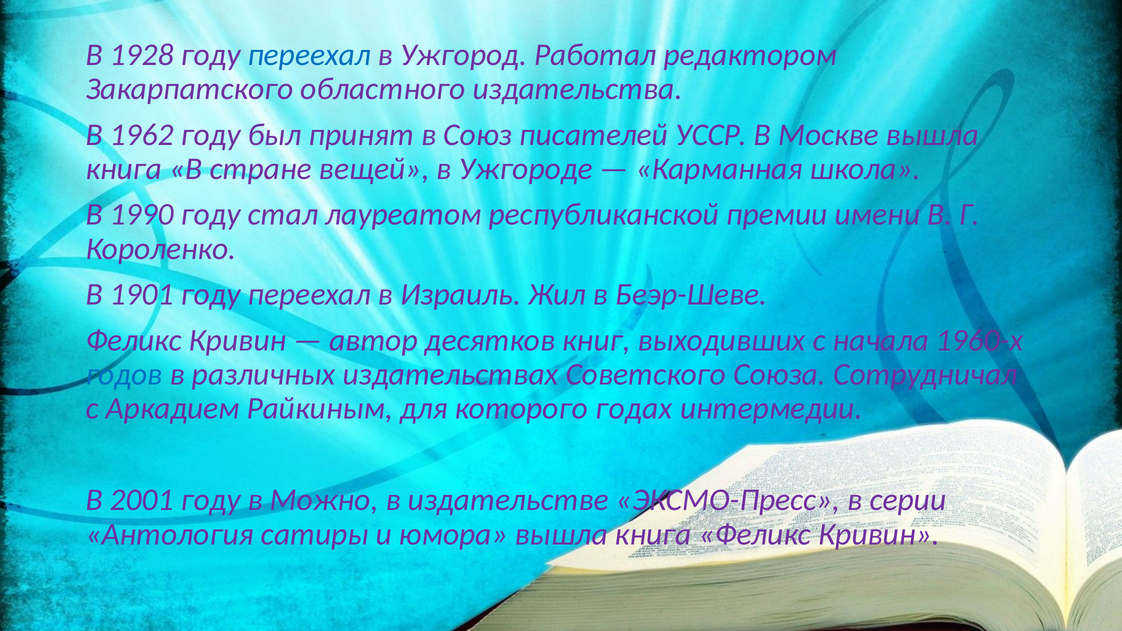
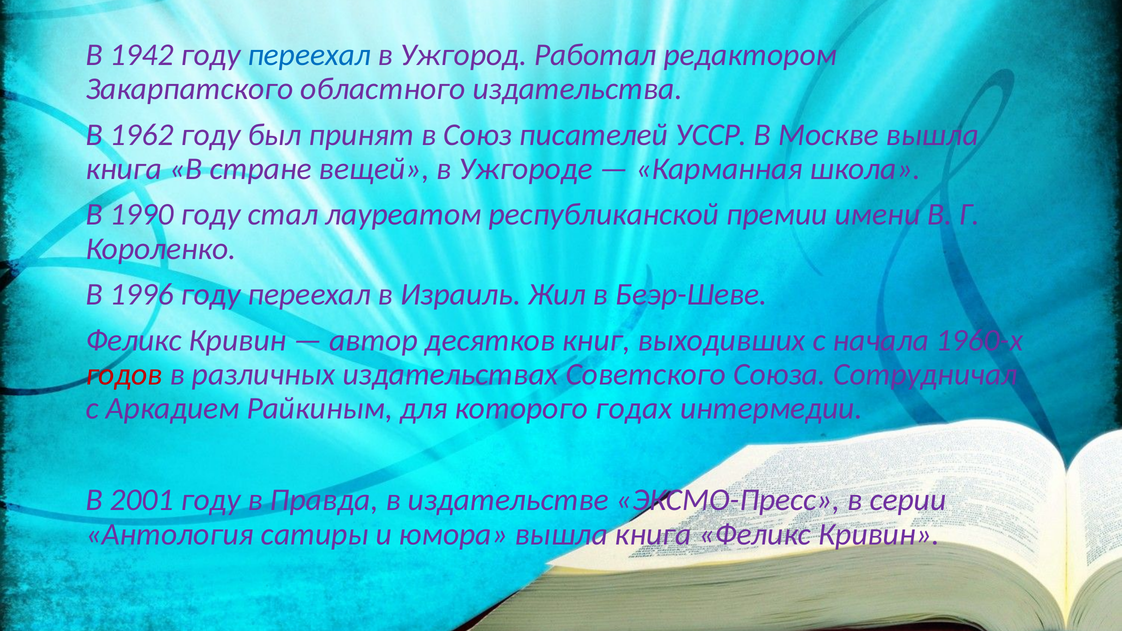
1928: 1928 -> 1942
1901: 1901 -> 1996
годов colour: blue -> red
Можно: Можно -> Правда
